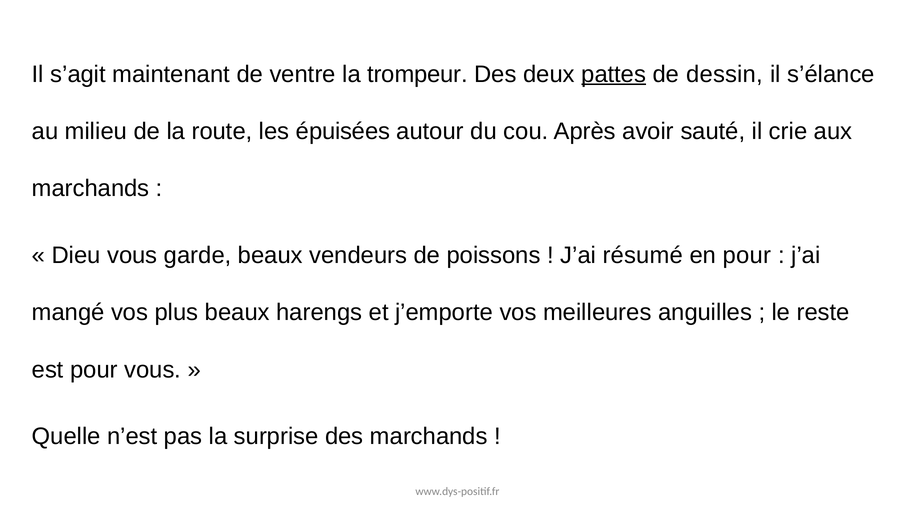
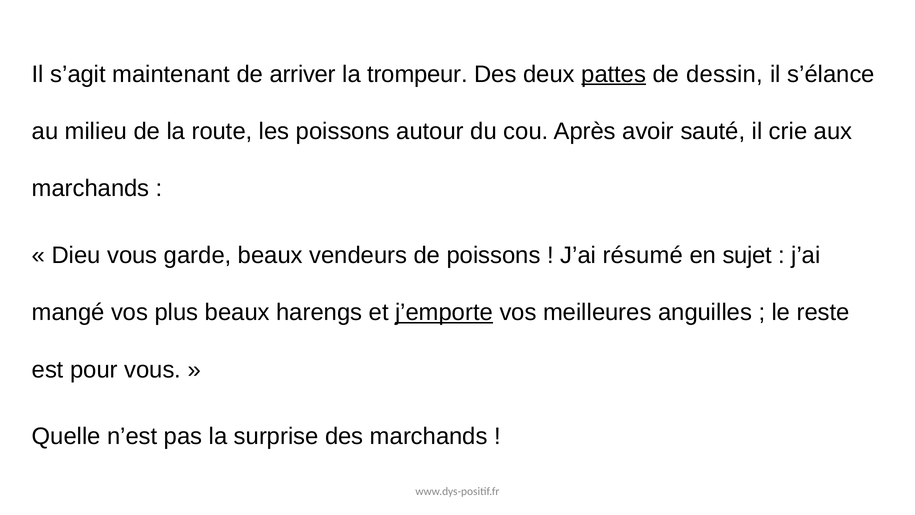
ventre: ventre -> arriver
les épuisées: épuisées -> poissons
en pour: pour -> sujet
j’emporte underline: none -> present
